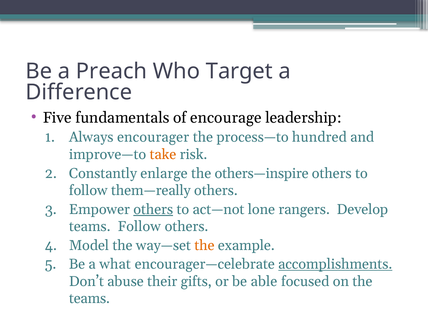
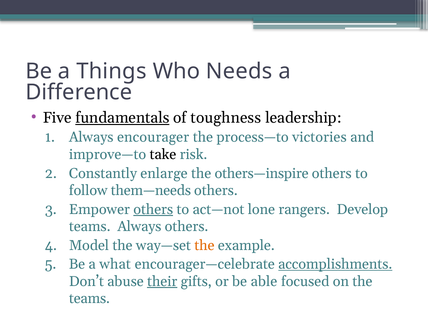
Preach: Preach -> Things
Target: Target -> Needs
fundamentals underline: none -> present
encourage: encourage -> toughness
hundred: hundred -> victories
take colour: orange -> black
them—really: them—really -> them—needs
teams Follow: Follow -> Always
their underline: none -> present
